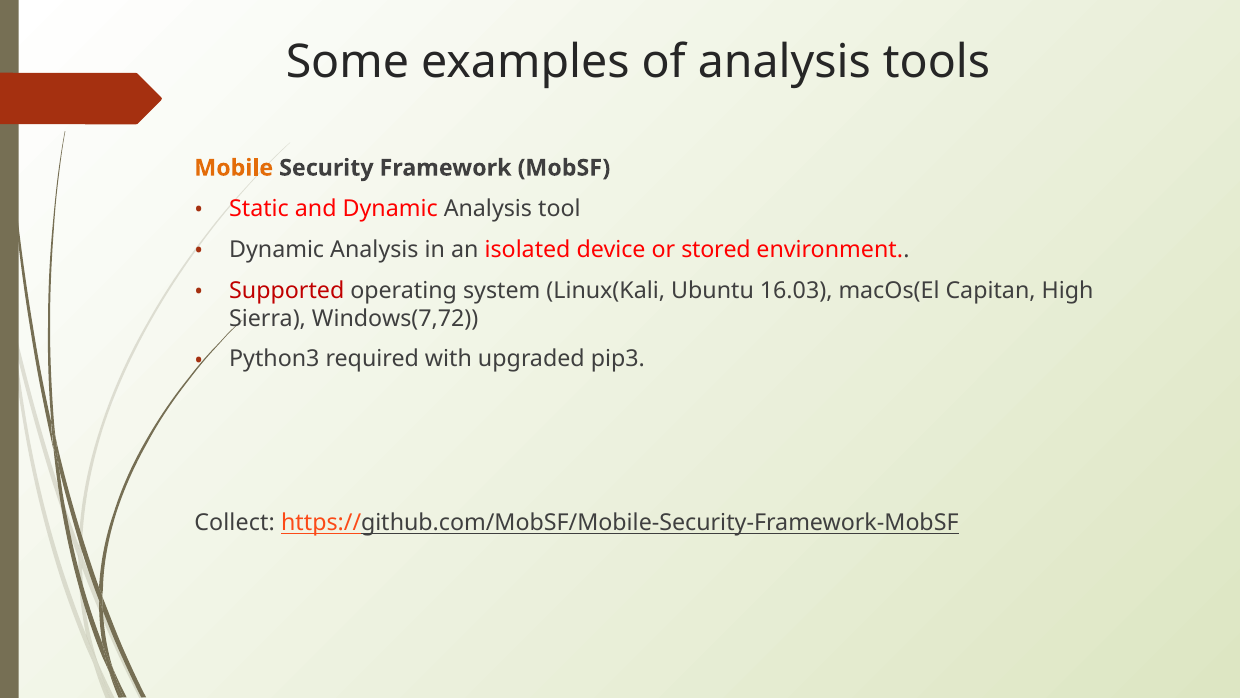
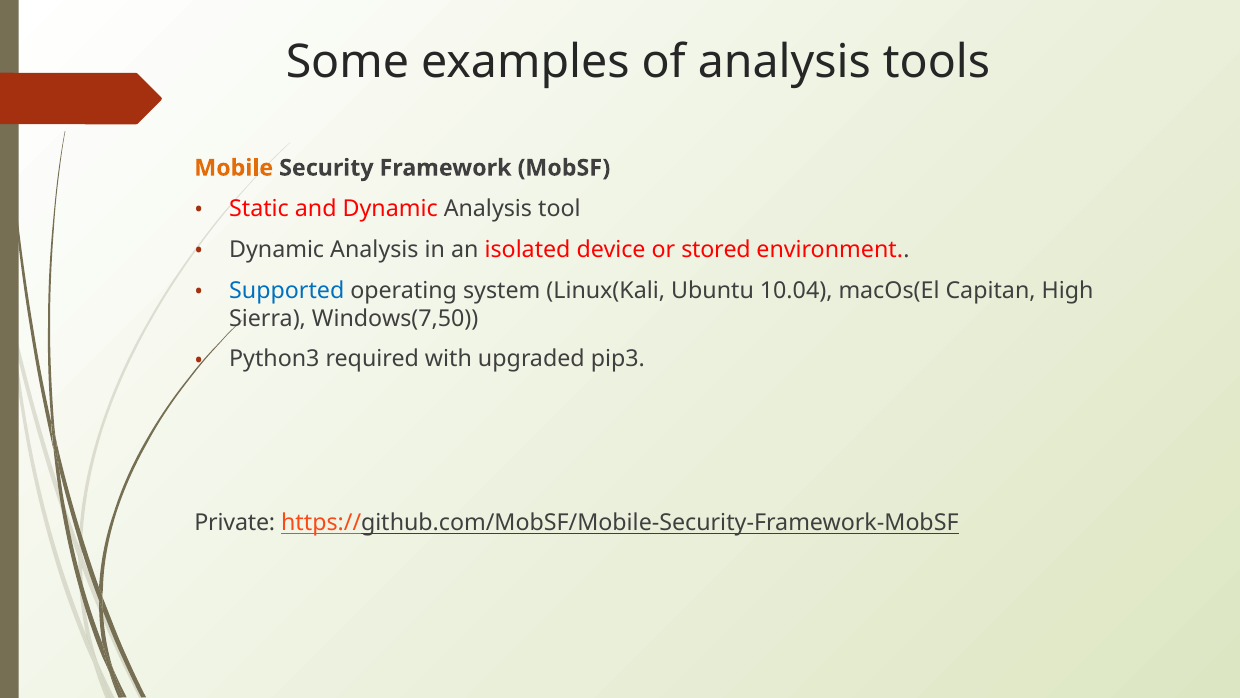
Supported colour: red -> blue
16.03: 16.03 -> 10.04
Windows(7,72: Windows(7,72 -> Windows(7,50
Collect: Collect -> Private
